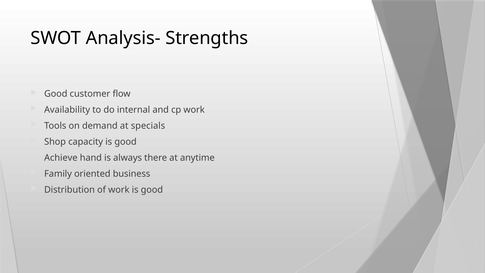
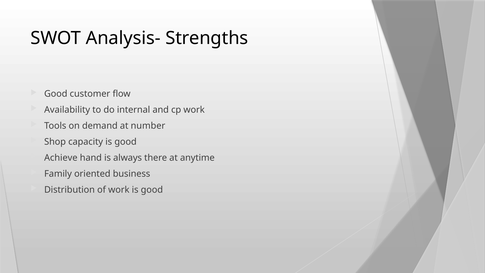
specials: specials -> number
